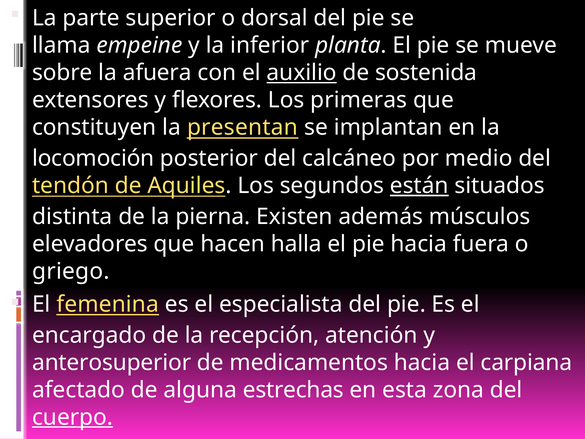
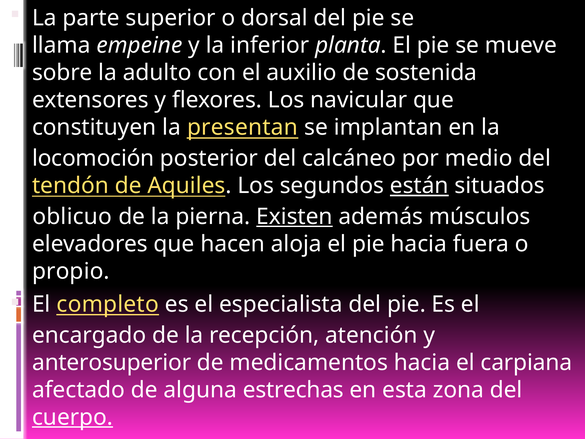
afuera: afuera -> adulto
auxilio underline: present -> none
primeras: primeras -> navicular
distinta: distinta -> oblicuo
Existen underline: none -> present
halla: halla -> aloja
griego: griego -> propio
femenina: femenina -> completo
